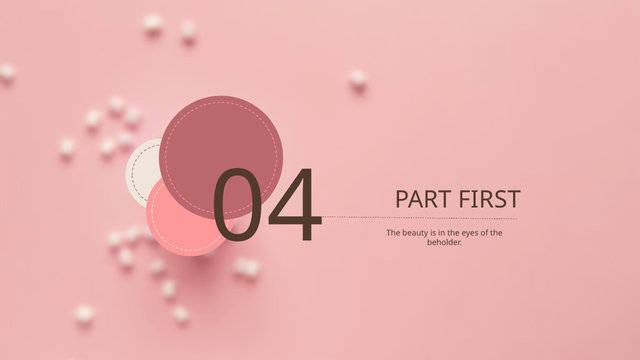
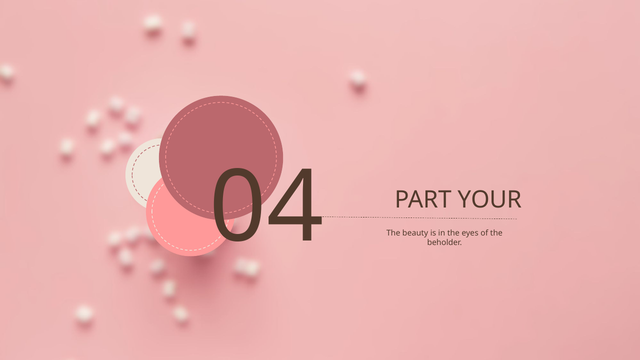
FIRST: FIRST -> YOUR
